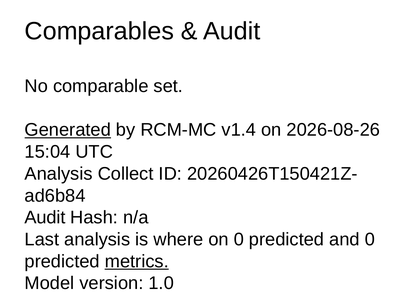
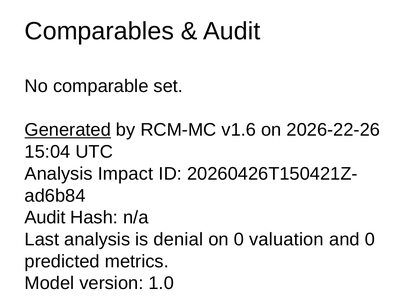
v1.4: v1.4 -> v1.6
2026-08-26: 2026-08-26 -> 2026-22-26
Collect: Collect -> Impact
where: where -> denial
on 0 predicted: predicted -> valuation
metrics underline: present -> none
